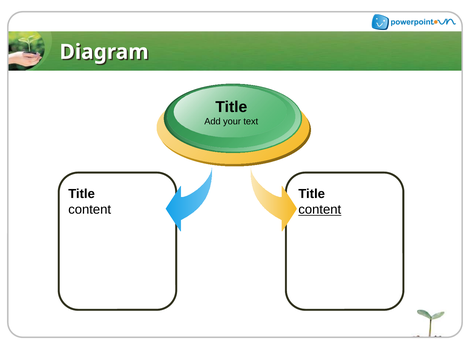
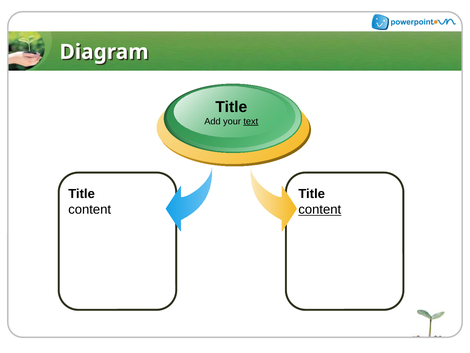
text underline: none -> present
